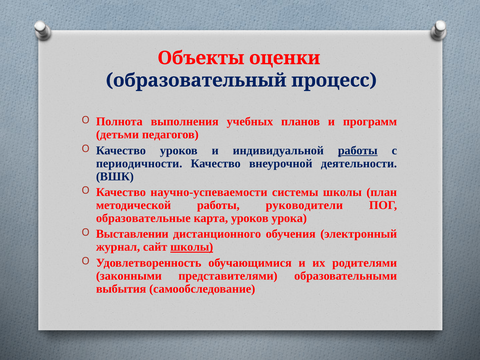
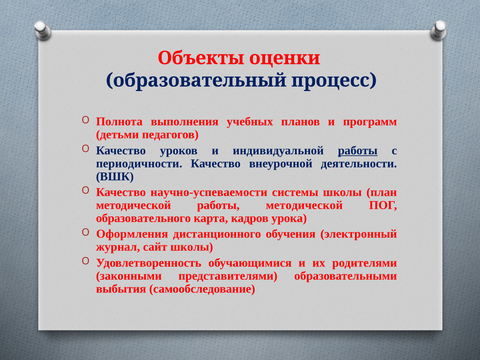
работы руководители: руководители -> методической
образовательные: образовательные -> образовательного
карта уроков: уроков -> кадров
Выставлении: Выставлении -> Оформления
школы at (192, 247) underline: present -> none
